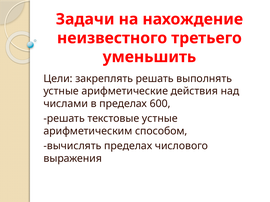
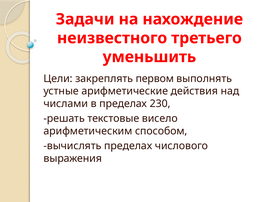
закреплять решать: решать -> первом
600: 600 -> 230
текстовые устные: устные -> висело
